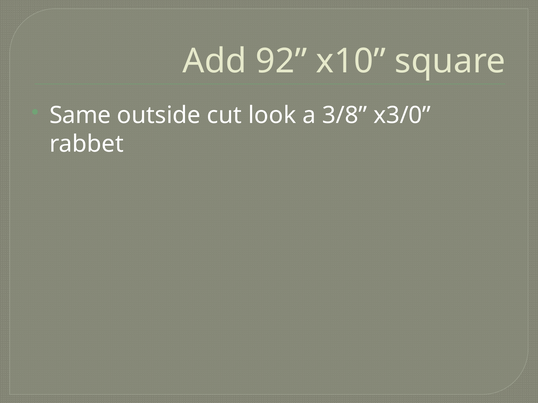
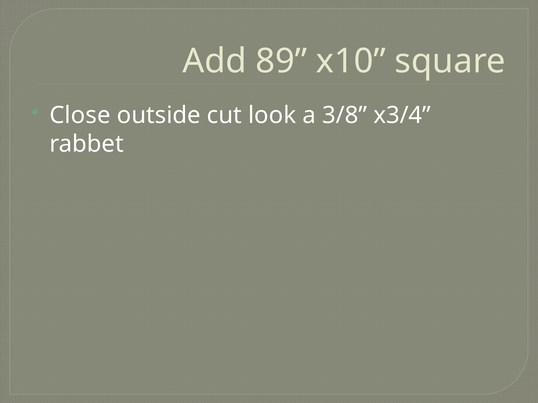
92: 92 -> 89
Same: Same -> Close
x3/0: x3/0 -> x3/4
